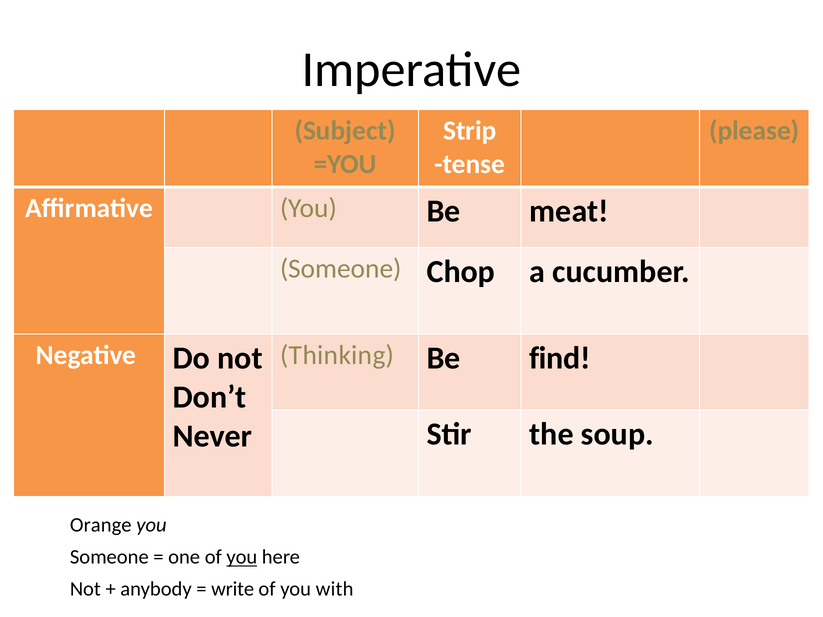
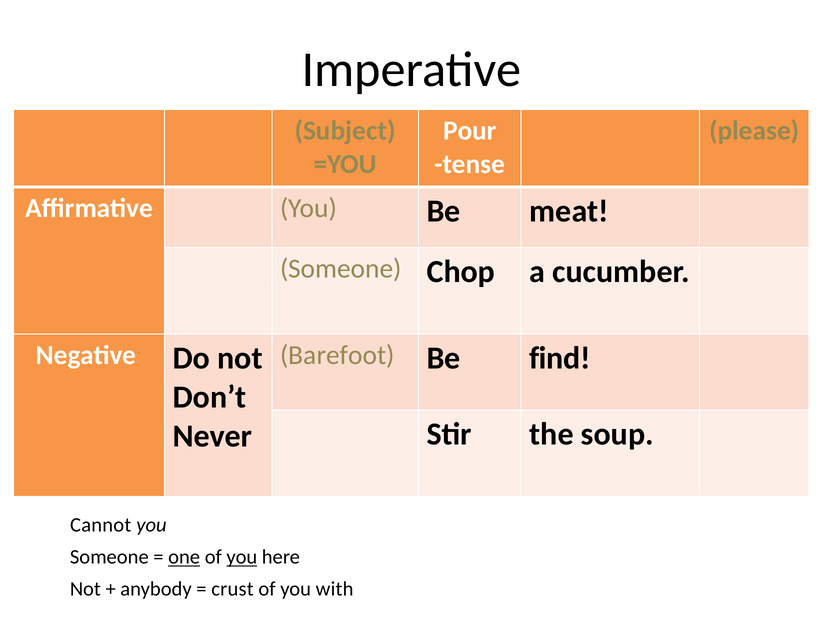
Strip: Strip -> Pour
Thinking: Thinking -> Barefoot
Orange: Orange -> Cannot
one underline: none -> present
write: write -> crust
